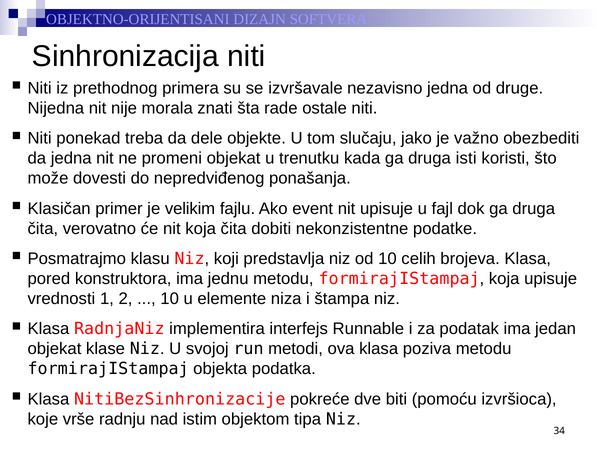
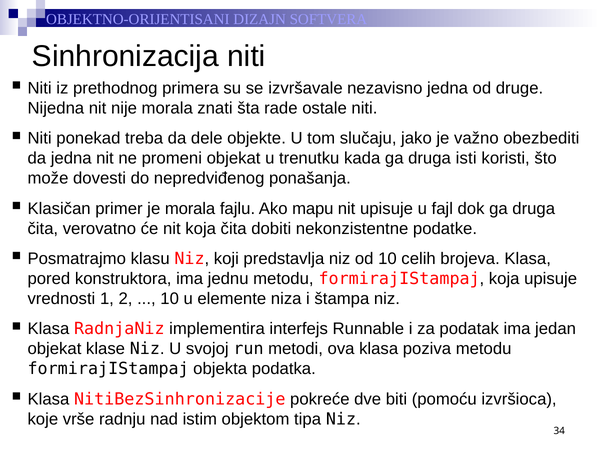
je velikim: velikim -> morala
event: event -> mapu
